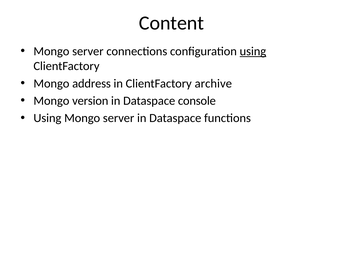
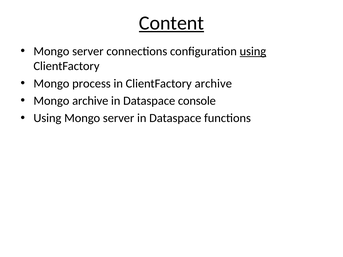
Content underline: none -> present
address: address -> process
Mongo version: version -> archive
